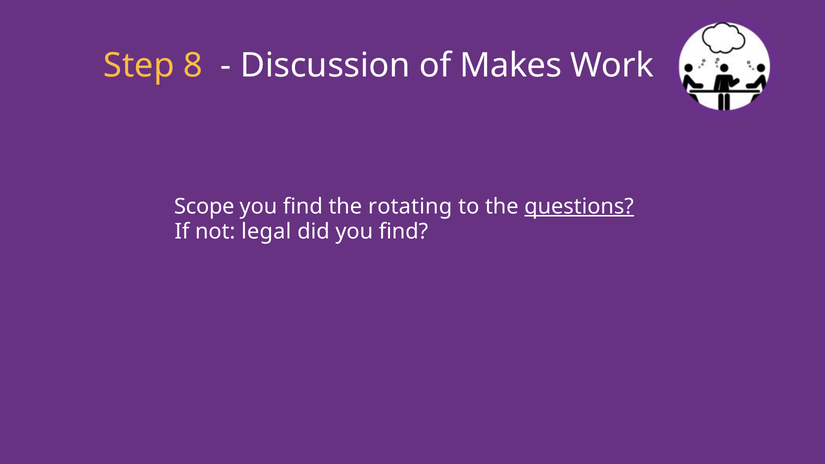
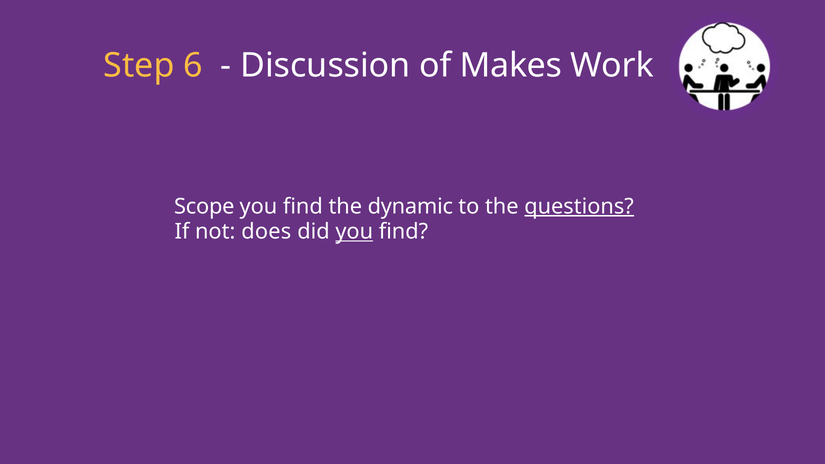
8: 8 -> 6
rotating: rotating -> dynamic
legal: legal -> does
you at (354, 232) underline: none -> present
